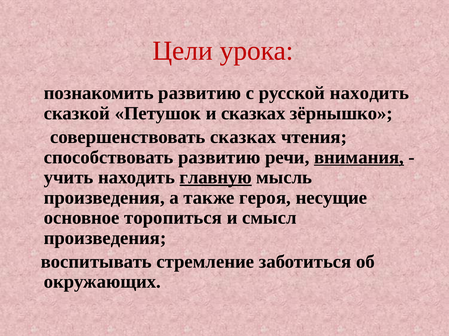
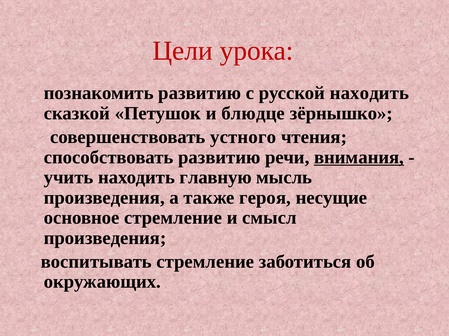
и сказках: сказках -> блюдце
совершенствовать сказках: сказках -> устного
главную underline: present -> none
основное торопиться: торопиться -> стремление
